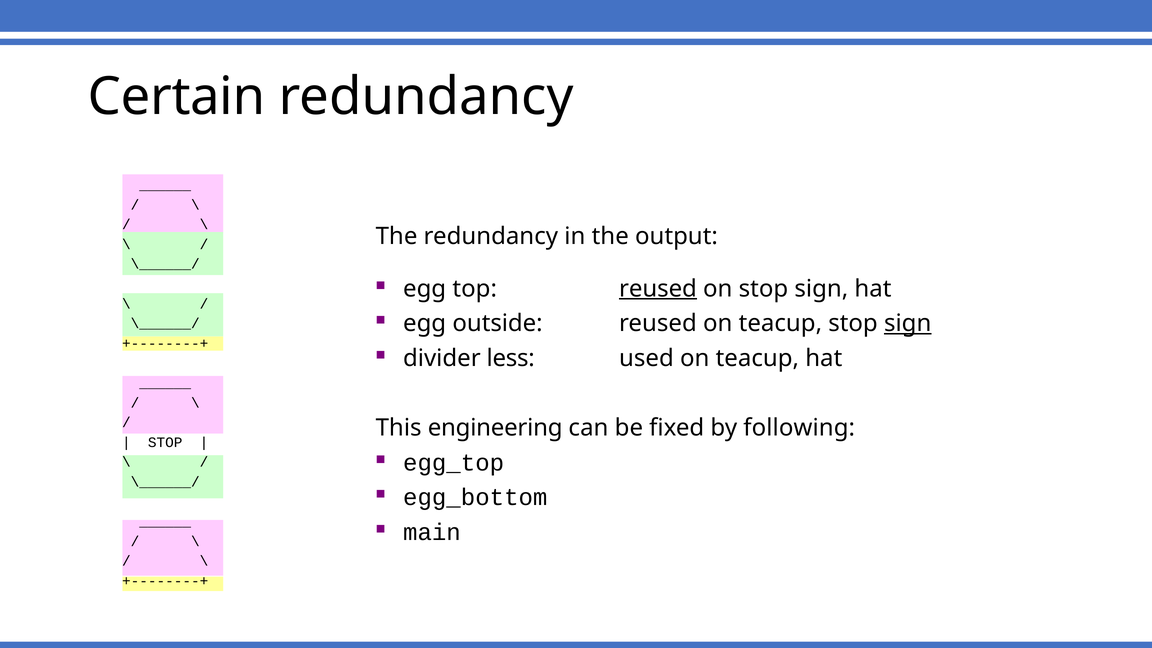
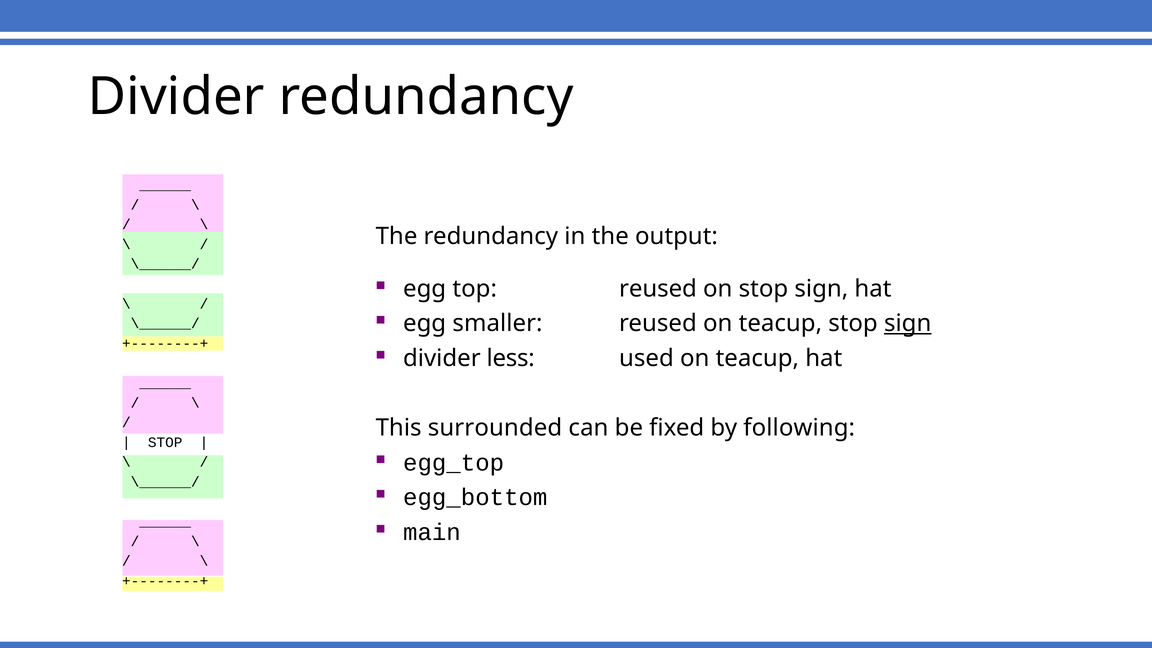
Certain at (177, 97): Certain -> Divider
reused at (658, 289) underline: present -> none
outside: outside -> smaller
engineering: engineering -> surrounded
